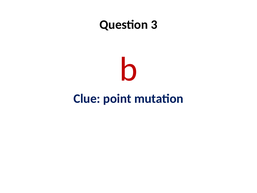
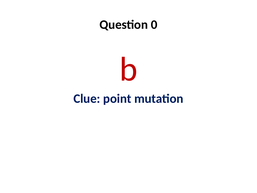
3: 3 -> 0
